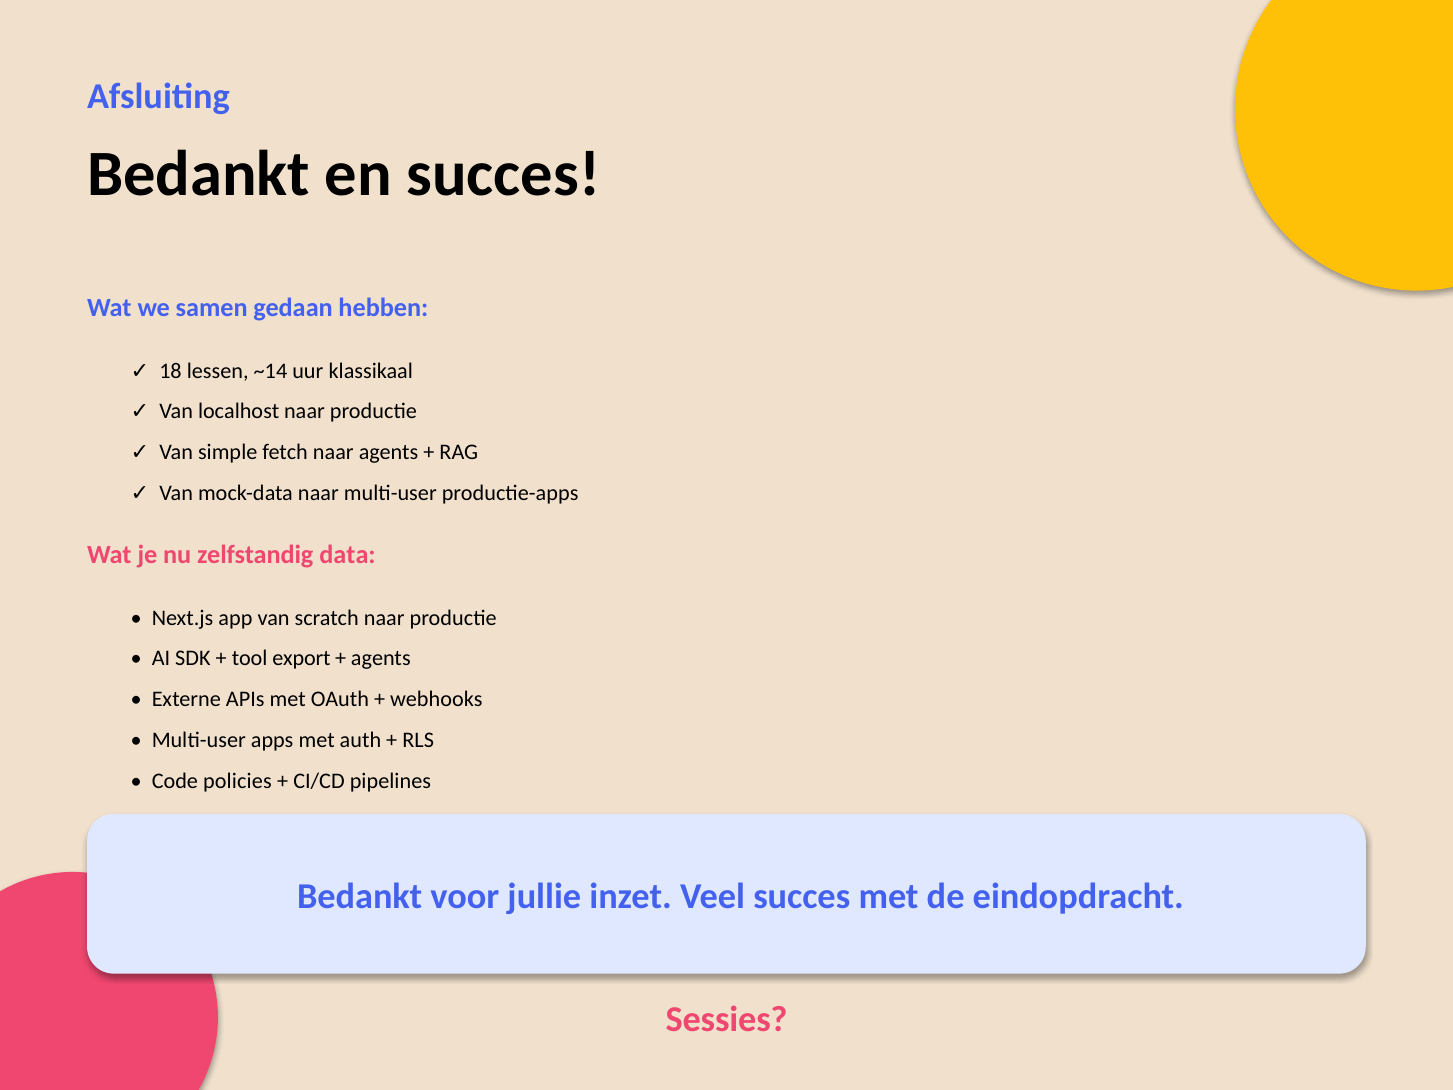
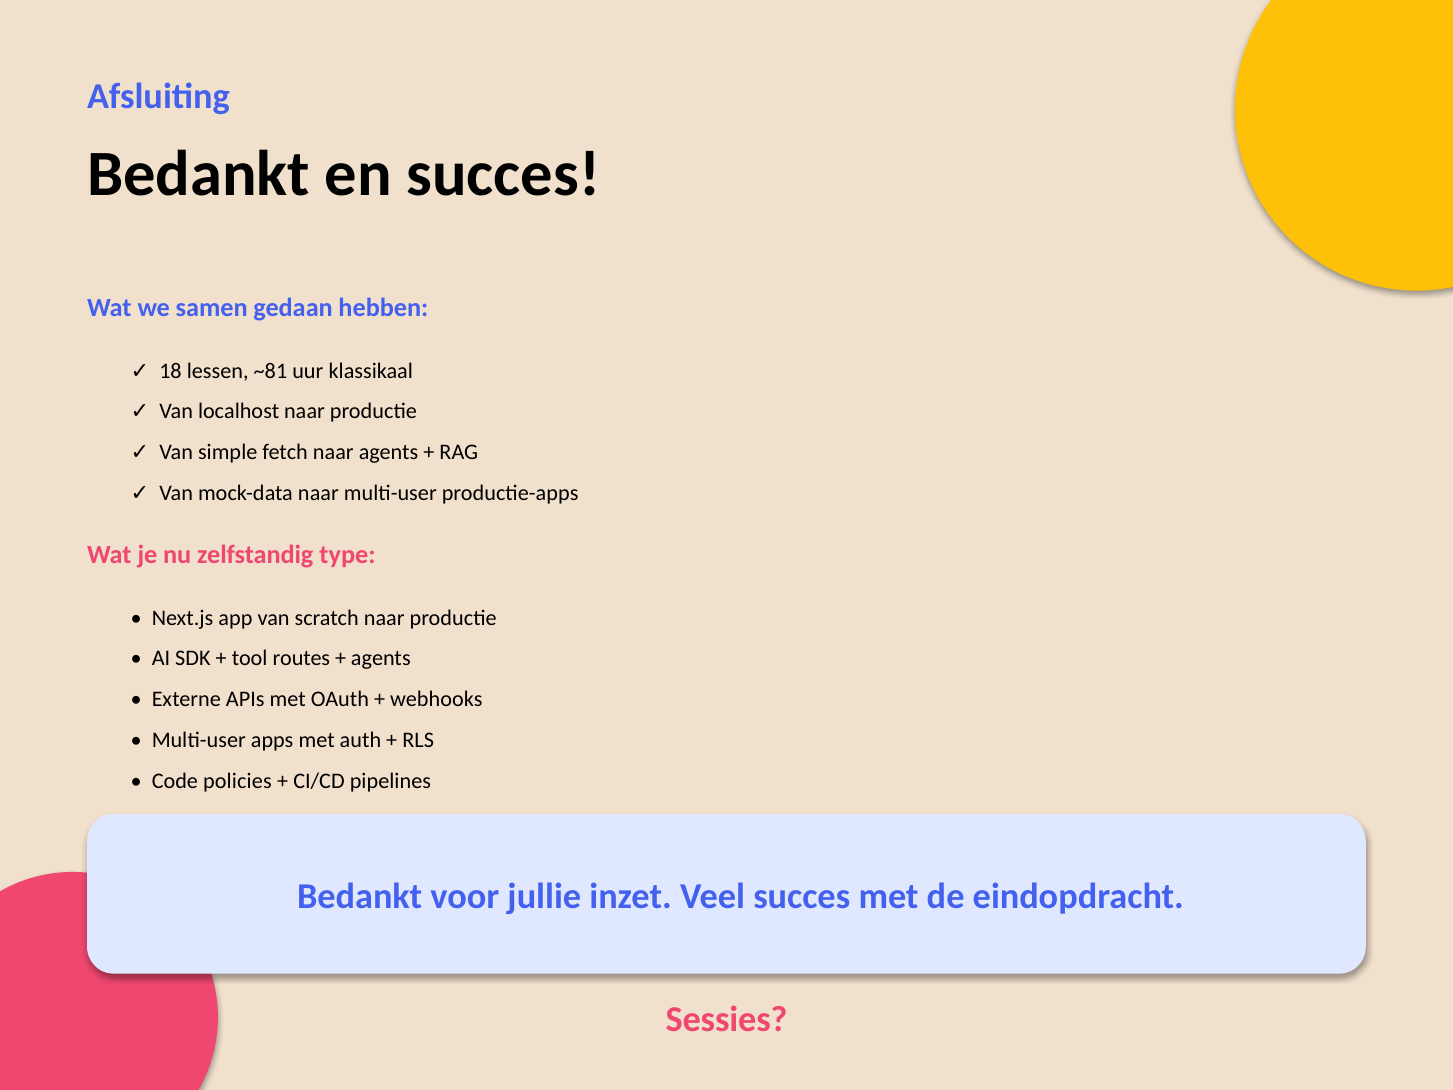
~14: ~14 -> ~81
data: data -> type
export: export -> routes
